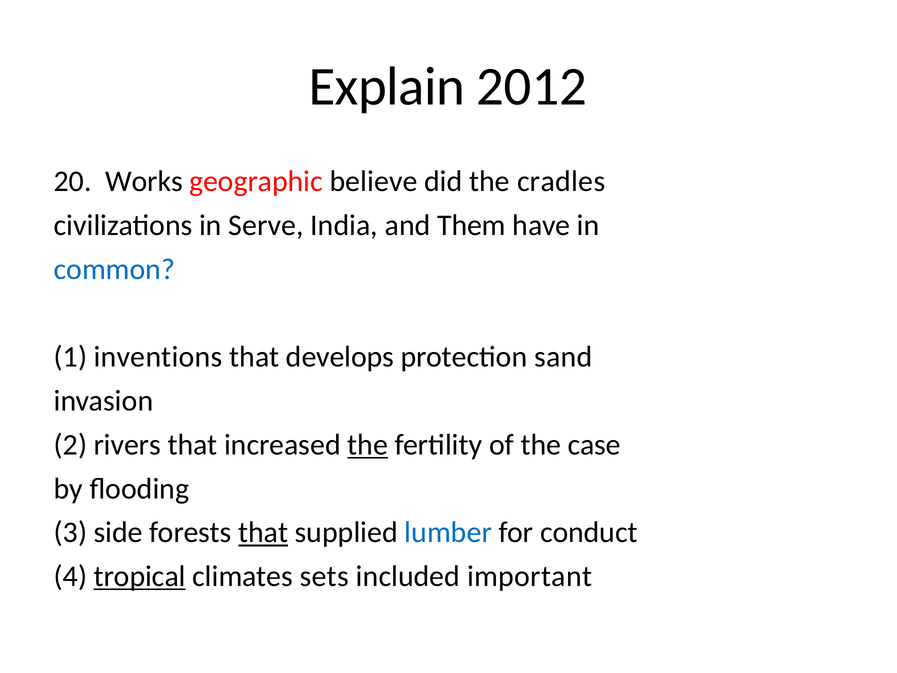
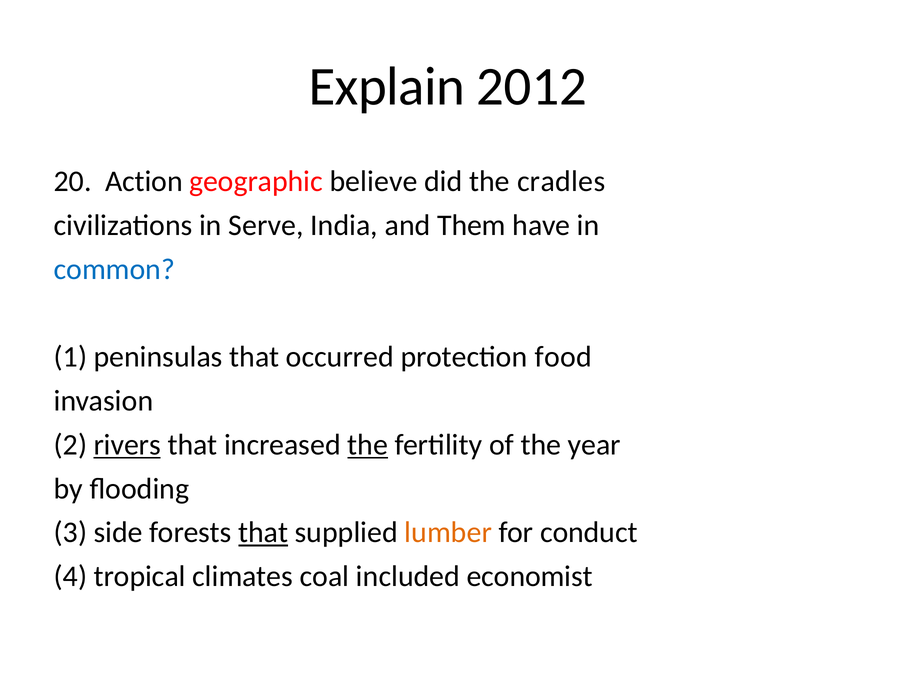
Works: Works -> Action
inventions: inventions -> peninsulas
develops: develops -> occurred
sand: sand -> food
rivers underline: none -> present
case: case -> year
lumber colour: blue -> orange
tropical underline: present -> none
sets: sets -> coal
important: important -> economist
